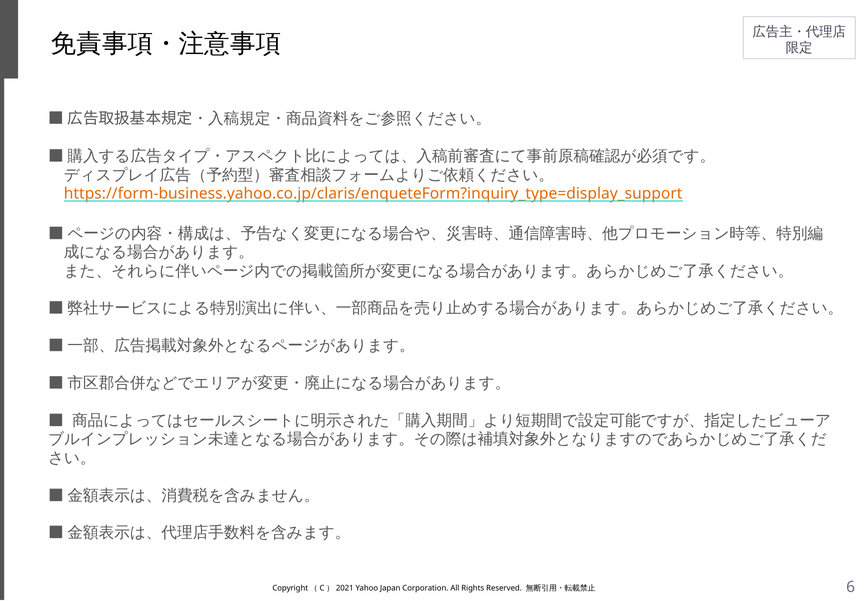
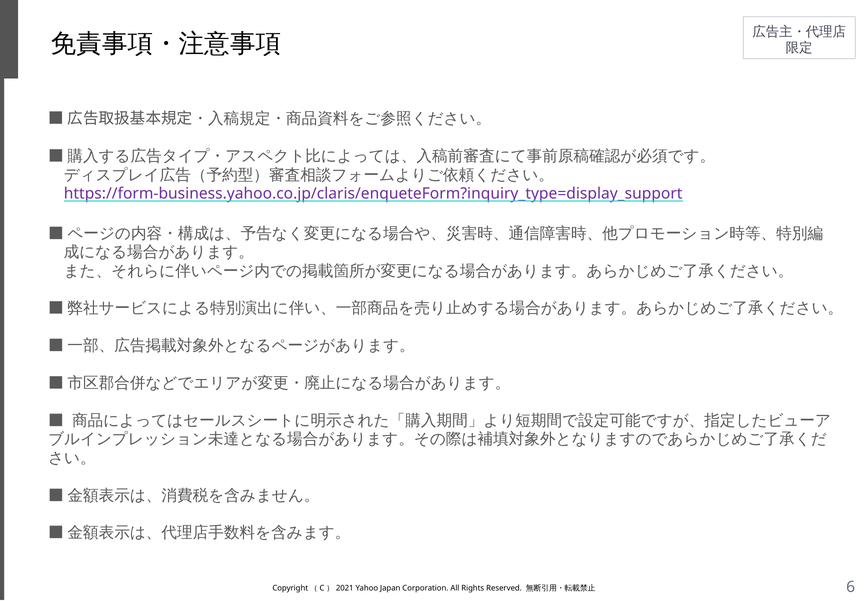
https://form-business.yahoo.co.jp/claris/enqueteForm?inquiry_type=display_support colour: orange -> purple
